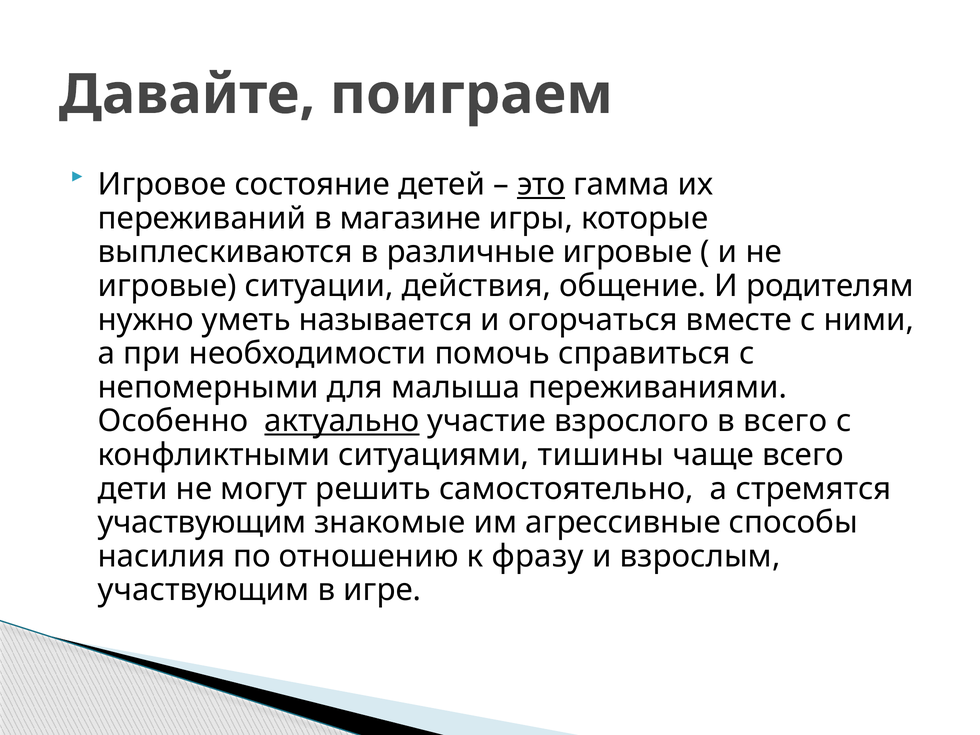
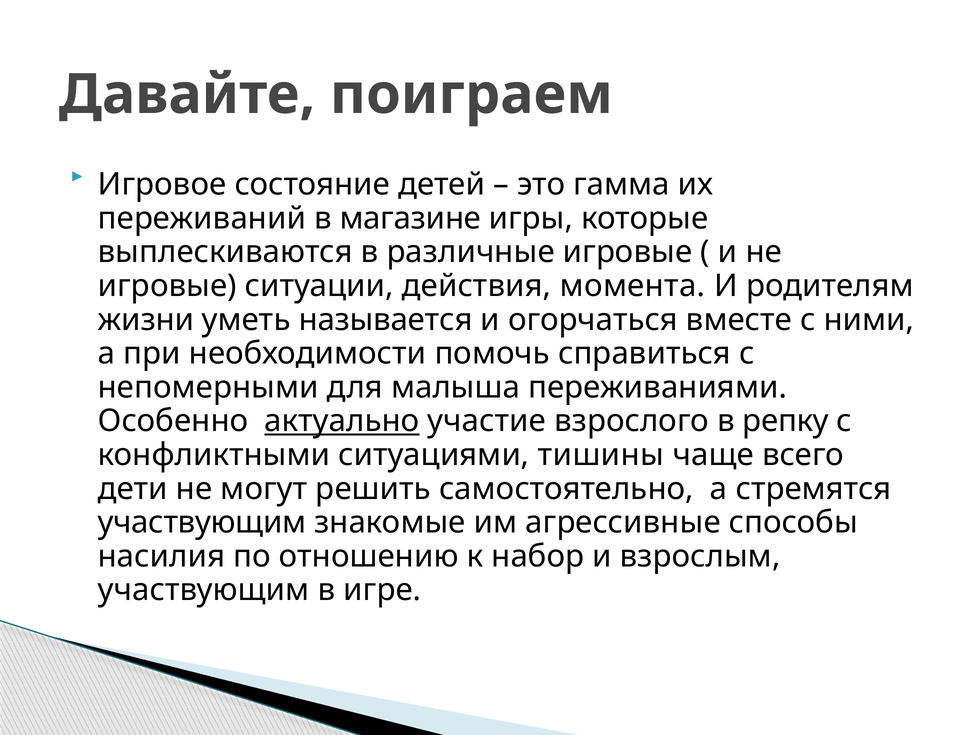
это underline: present -> none
общение: общение -> момента
нужно: нужно -> жизни
в всего: всего -> репку
фразу: фразу -> набор
